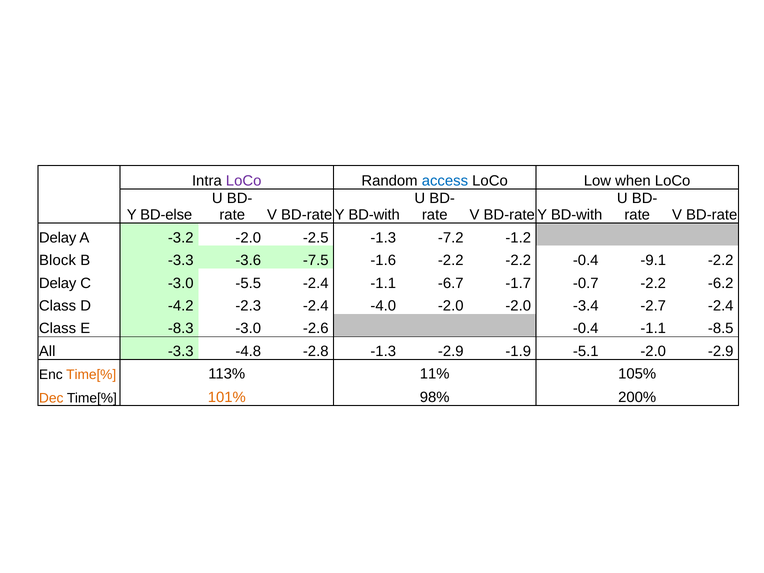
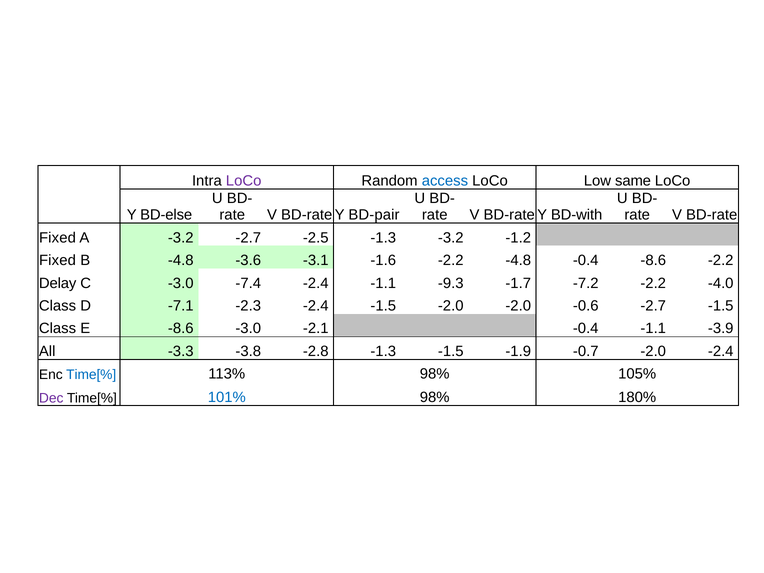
when: when -> same
BD-with at (374, 215): BD-with -> BD-pair
Delay at (58, 238): Delay -> Fixed
-3.2 -2.0: -2.0 -> -2.7
-1.3 -7.2: -7.2 -> -3.2
Block at (57, 260): Block -> Fixed
B -3.3: -3.3 -> -4.8
-7.5: -7.5 -> -3.1
-2.2 -2.2: -2.2 -> -4.8
-0.4 -9.1: -9.1 -> -8.6
-5.5: -5.5 -> -7.4
-6.7: -6.7 -> -9.3
-0.7: -0.7 -> -7.2
-6.2: -6.2 -> -4.0
-4.2: -4.2 -> -7.1
-2.4 -4.0: -4.0 -> -1.5
-3.4: -3.4 -> -0.6
-2.7 -2.4: -2.4 -> -1.5
E -8.3: -8.3 -> -8.6
-2.6: -2.6 -> -2.1
-8.5: -8.5 -> -3.9
-4.8: -4.8 -> -3.8
-1.3 -2.9: -2.9 -> -1.5
-5.1: -5.1 -> -0.7
-2.0 -2.9: -2.9 -> -2.4
Time[% at (91, 375) colour: orange -> blue
113% 11%: 11% -> 98%
Dec colour: orange -> purple
101% colour: orange -> blue
200%: 200% -> 180%
